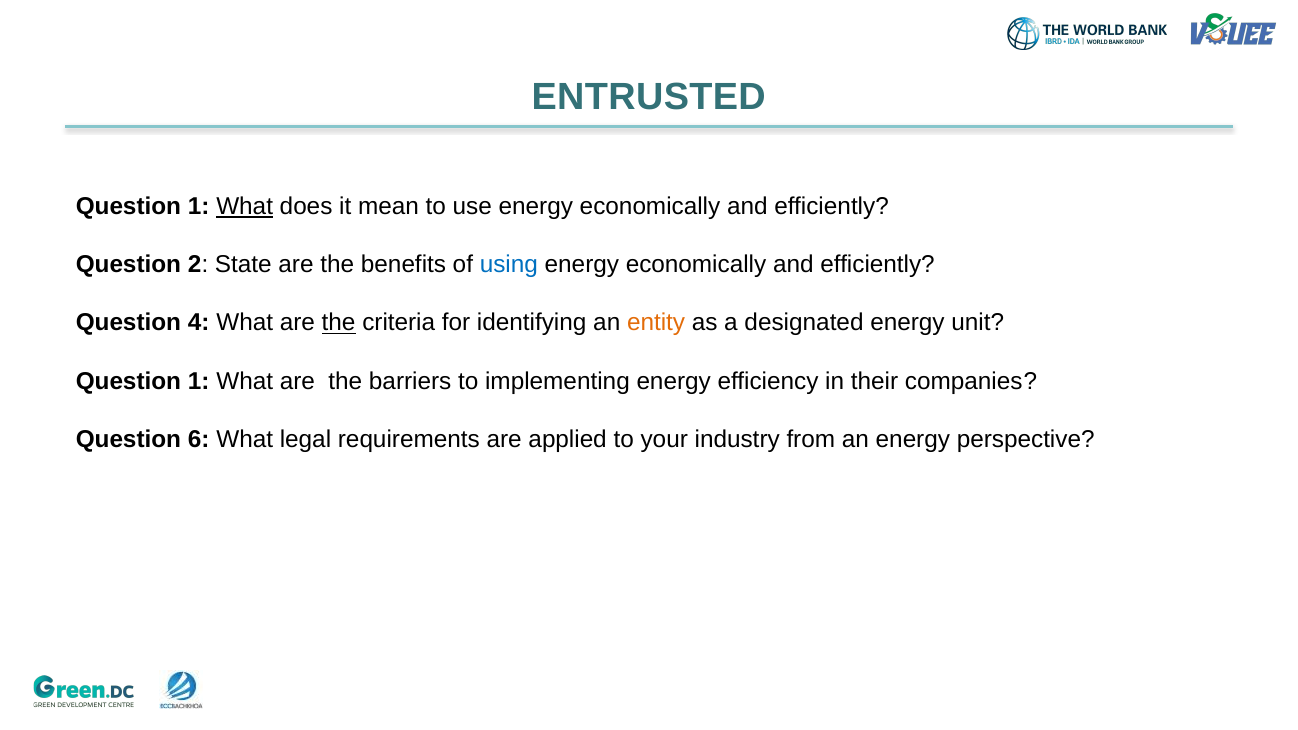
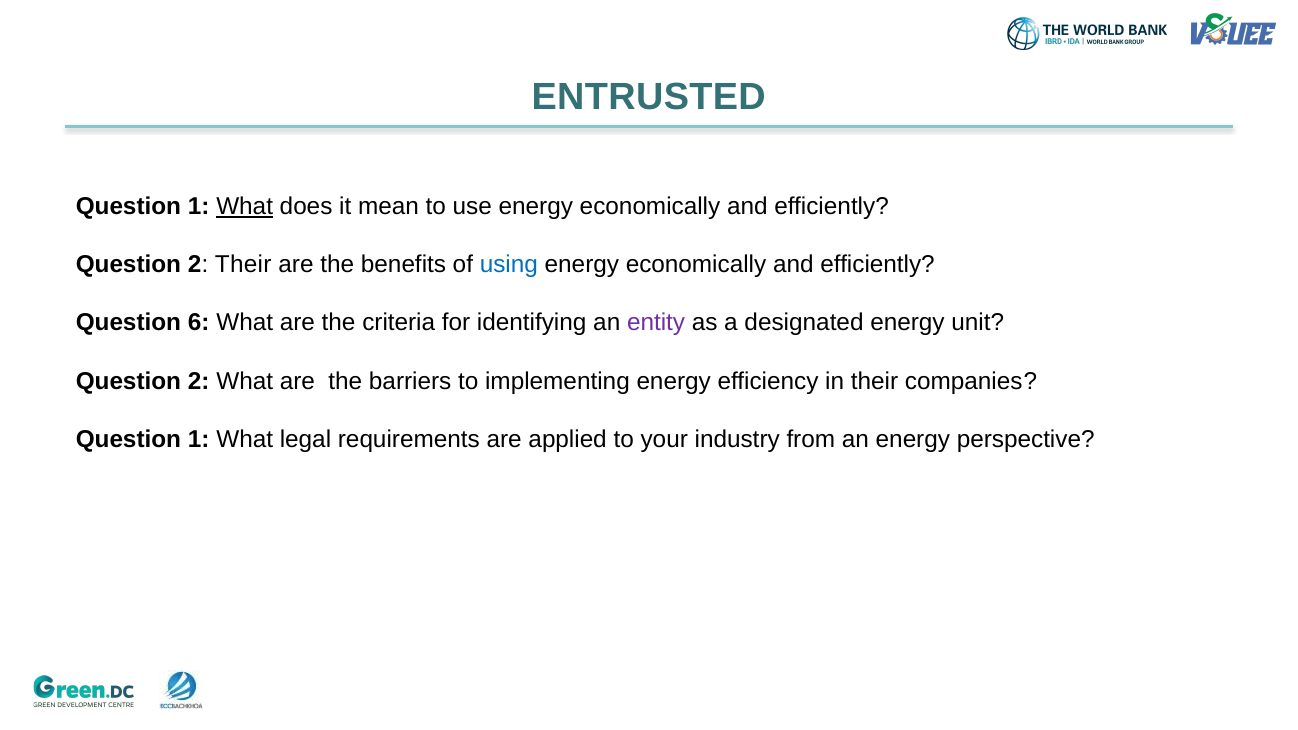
2 State: State -> Their
4: 4 -> 6
the at (339, 323) underline: present -> none
entity colour: orange -> purple
1 at (199, 381): 1 -> 2
6 at (199, 439): 6 -> 1
